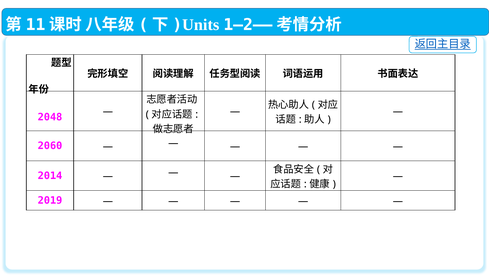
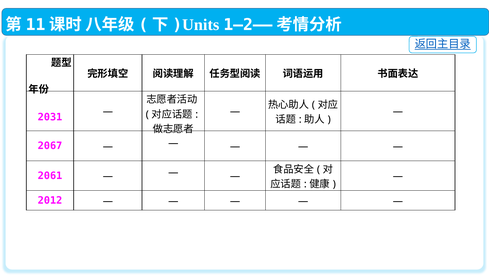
2048: 2048 -> 2031
2060: 2060 -> 2067
2014: 2014 -> 2061
2019: 2019 -> 2012
